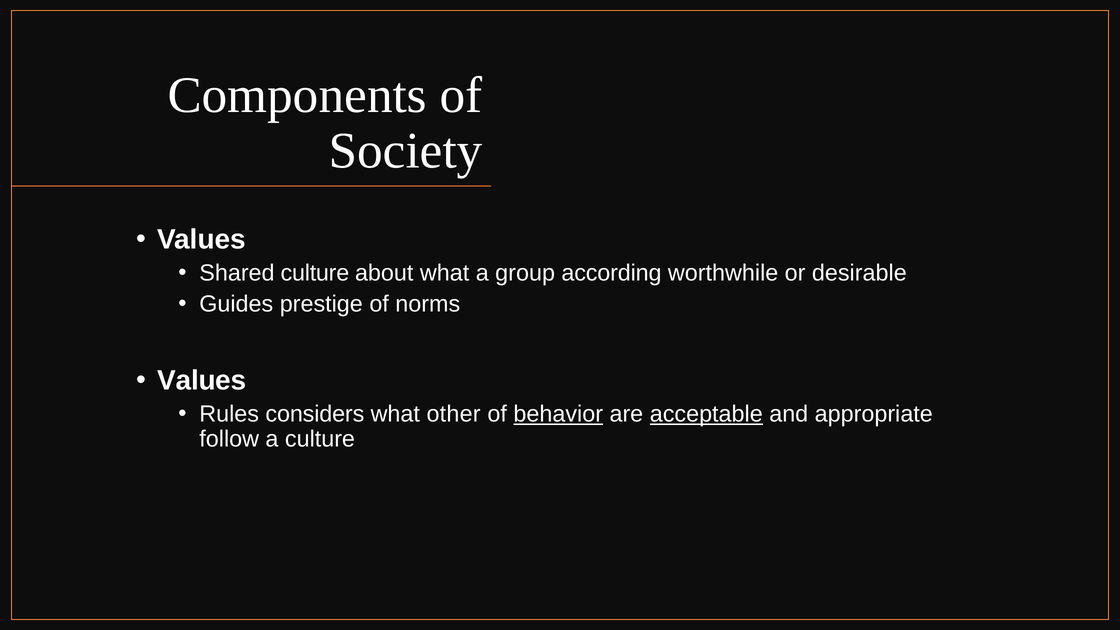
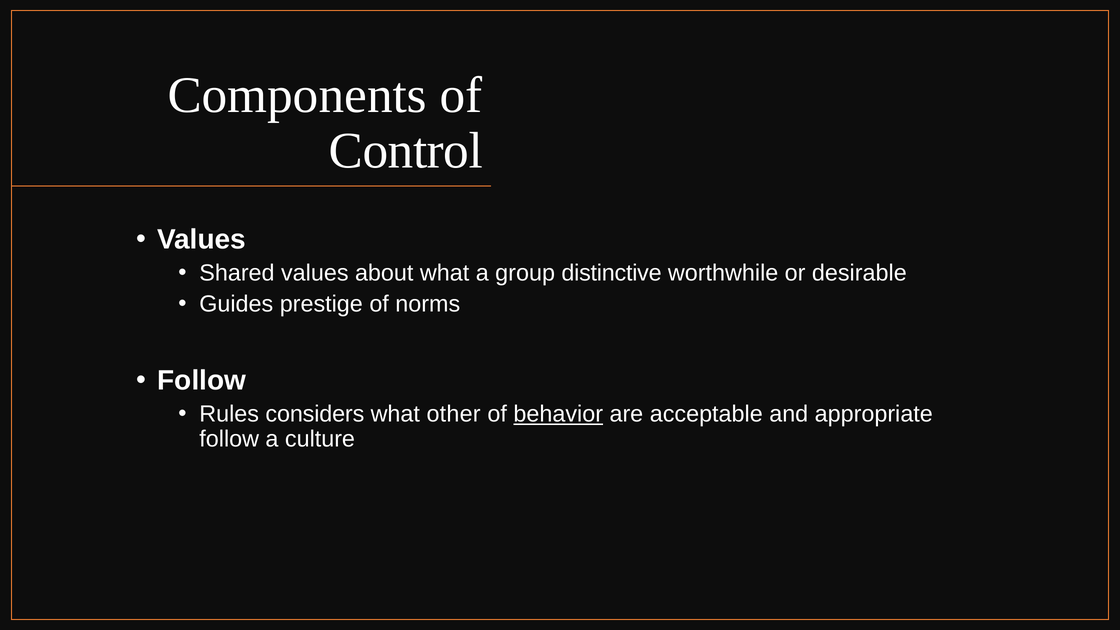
Society: Society -> Control
Shared culture: culture -> values
according: according -> distinctive
Values at (202, 380): Values -> Follow
acceptable underline: present -> none
